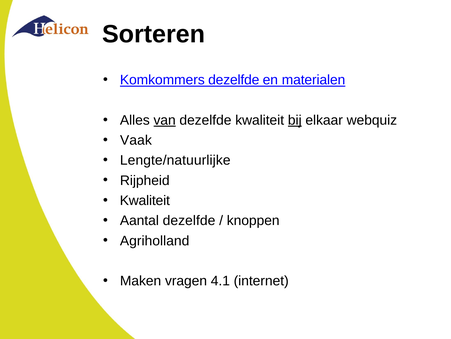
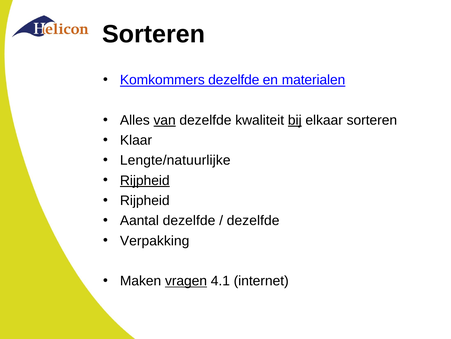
elkaar webquiz: webquiz -> sorteren
Vaak: Vaak -> Klaar
Rijpheid at (145, 180) underline: none -> present
Kwaliteit at (145, 200): Kwaliteit -> Rijpheid
knoppen at (253, 220): knoppen -> dezelfde
Agriholland: Agriholland -> Verpakking
vragen underline: none -> present
